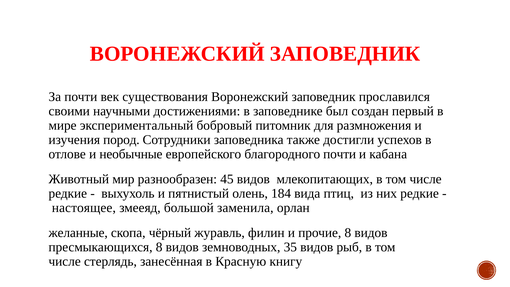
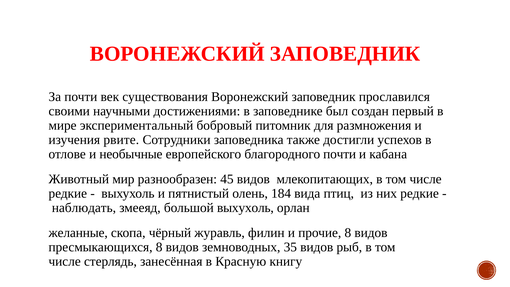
пород: пород -> рвите
настоящее: настоящее -> наблюдать
большой заменила: заменила -> выхухоль
